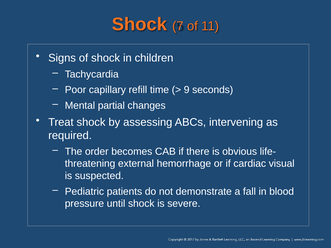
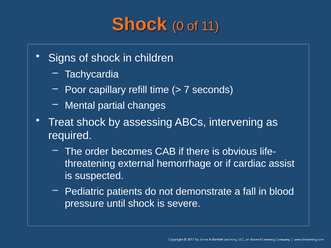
7: 7 -> 0
9: 9 -> 7
visual: visual -> assist
